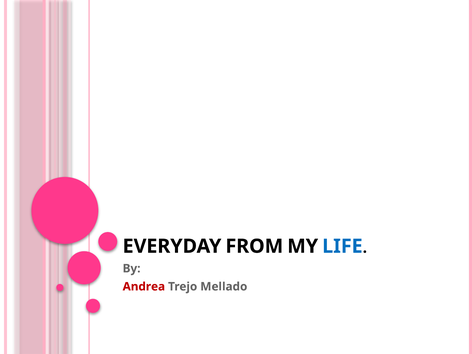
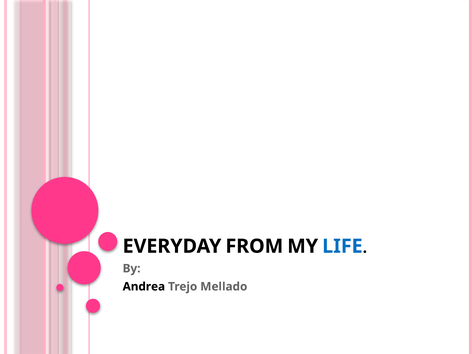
Andrea colour: red -> black
